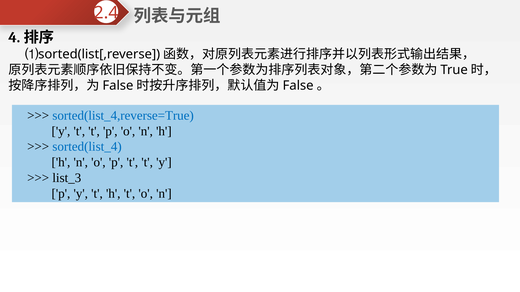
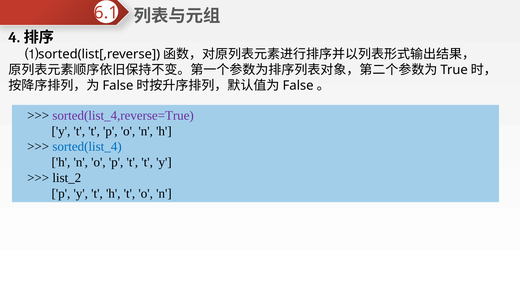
2.4: 2.4 -> 6.1
sorted(list_4,reverse=True colour: blue -> purple
list_3: list_3 -> list_2
